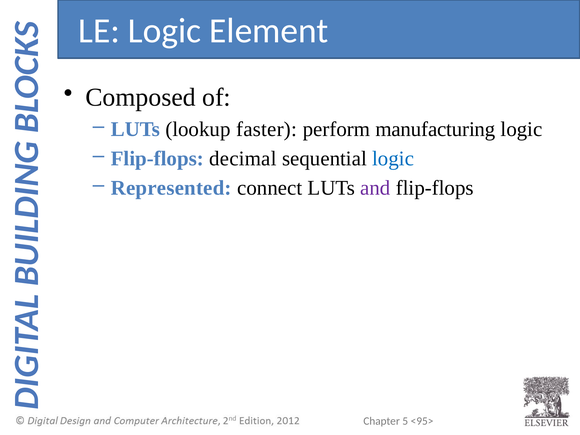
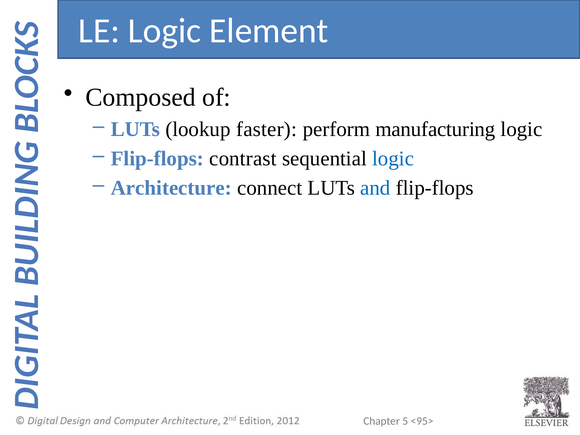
decimal: decimal -> contrast
Represented: Represented -> Architecture
and colour: purple -> blue
